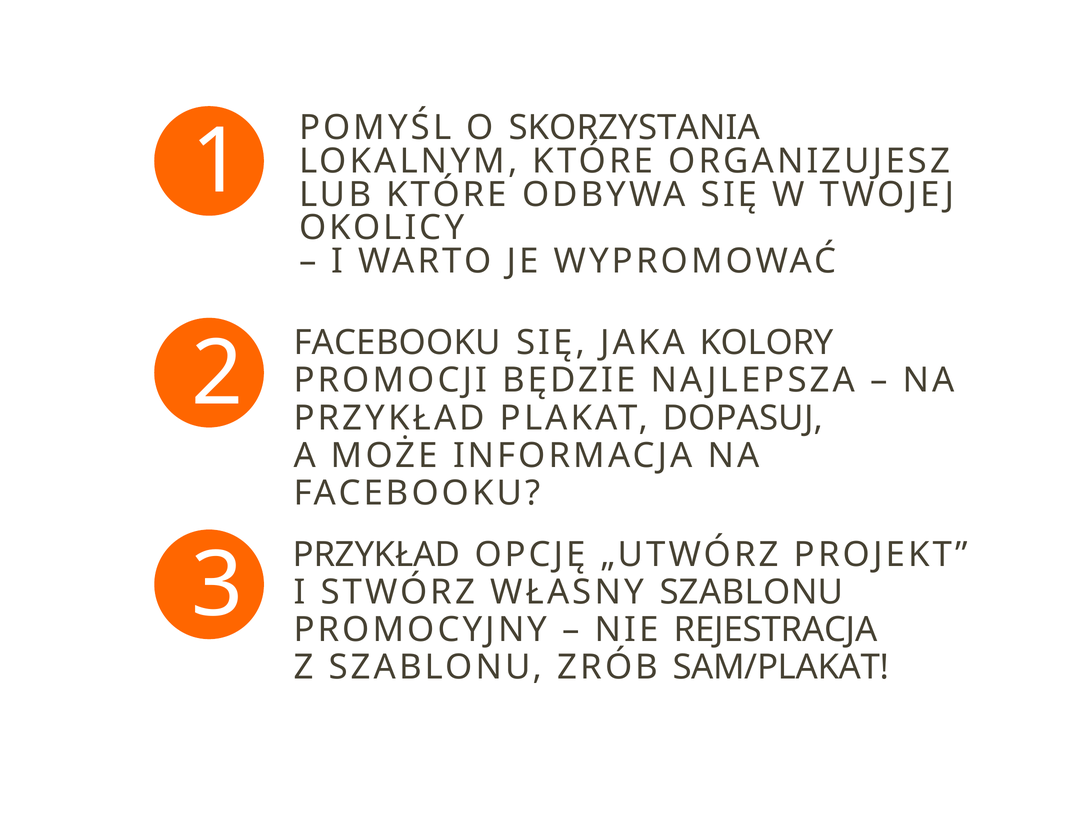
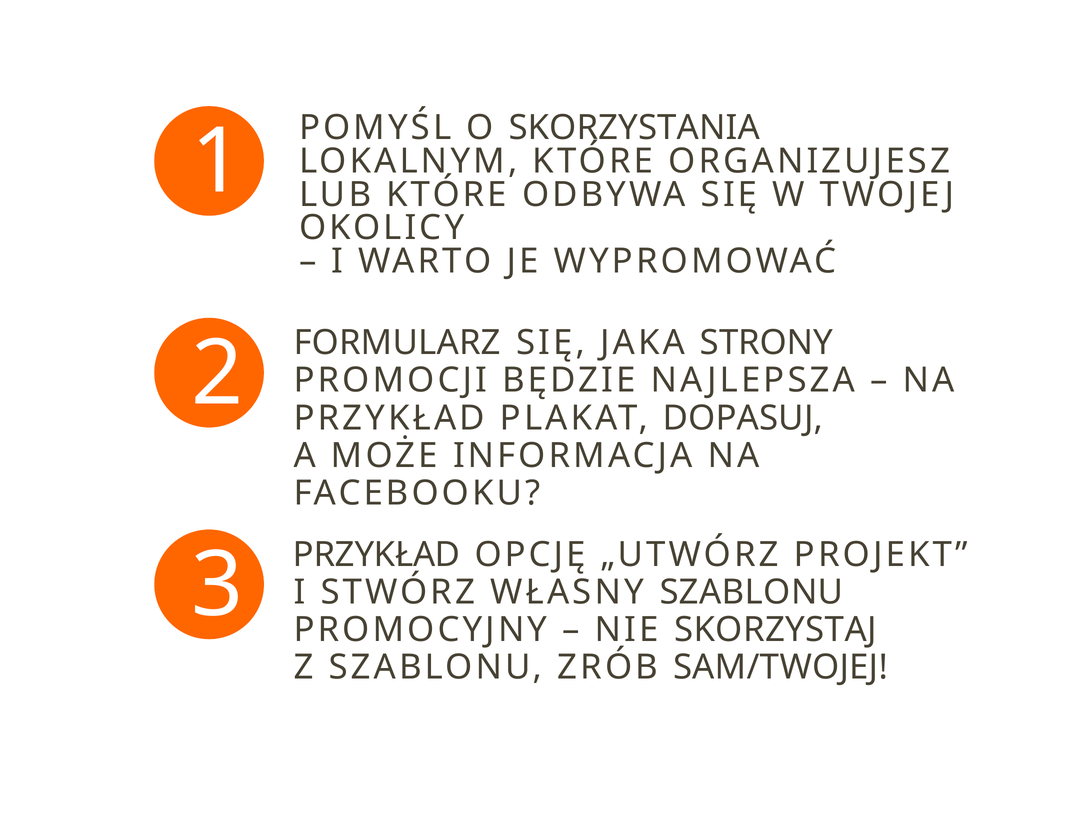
FACEBOOKU at (397, 343): FACEBOOKU -> FORMULARZ
KOLORY: KOLORY -> STRONY
REJESTRACJA: REJESTRACJA -> SKORZYSTAJ
SAM/PLAKAT: SAM/PLAKAT -> SAM/TWOJEJ
